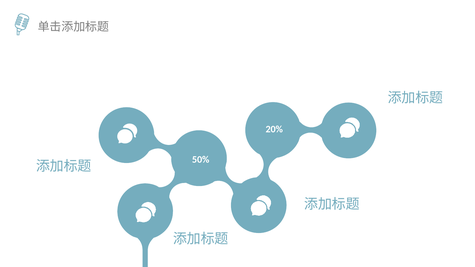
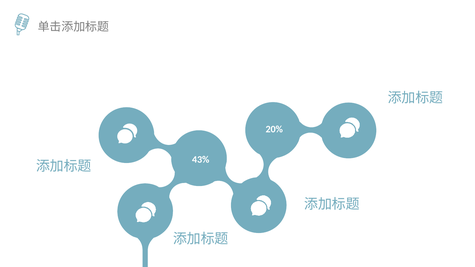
50%: 50% -> 43%
